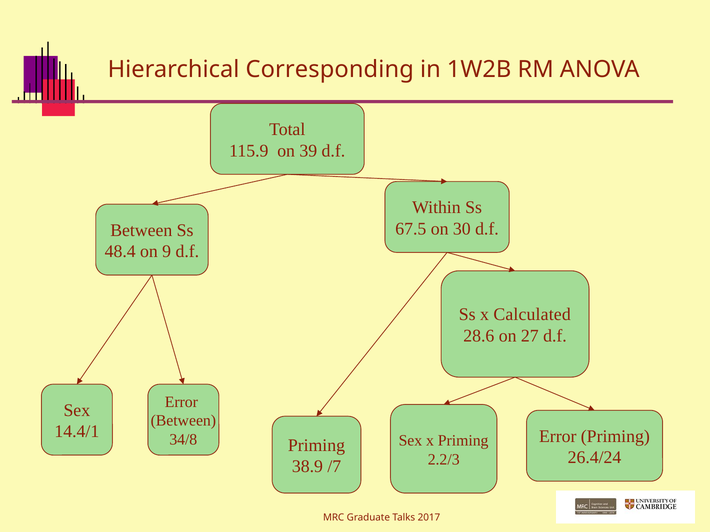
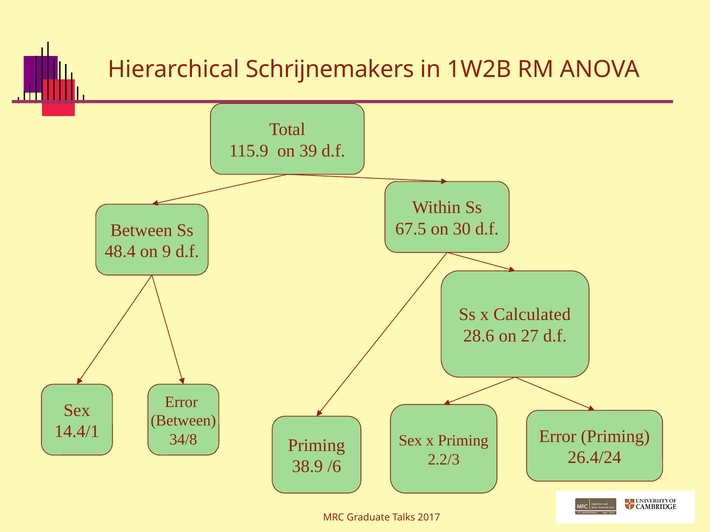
Corresponding: Corresponding -> Schrijnemakers
/7: /7 -> /6
